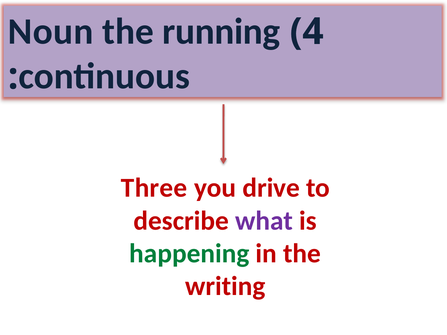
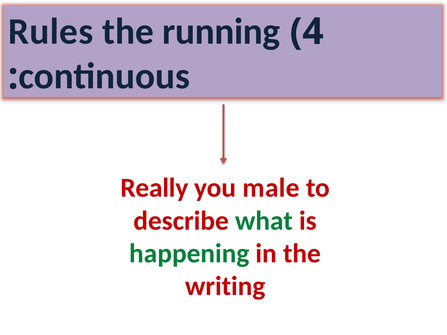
Noun: Noun -> Rules
Three: Three -> Really
drive: drive -> male
what colour: purple -> green
